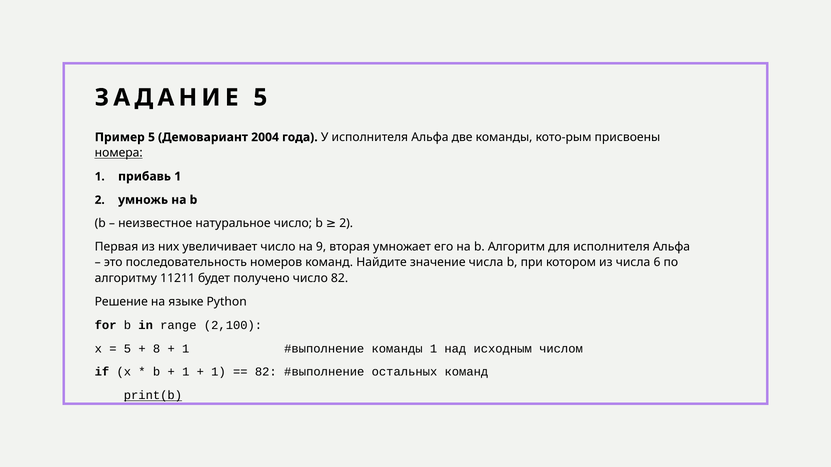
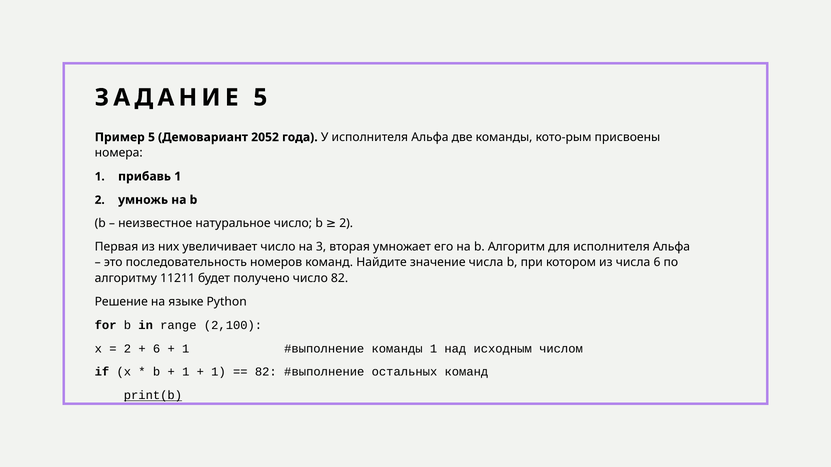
2004: 2004 -> 2052
номера underline: present -> none
9: 9 -> 3
5 at (127, 349): 5 -> 2
8 at (157, 349): 8 -> 6
